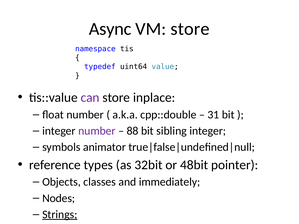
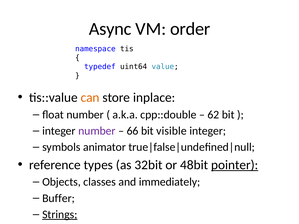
VM store: store -> order
can colour: purple -> orange
31: 31 -> 62
88: 88 -> 66
sibling: sibling -> visible
pointer underline: none -> present
Nodes: Nodes -> Buffer
